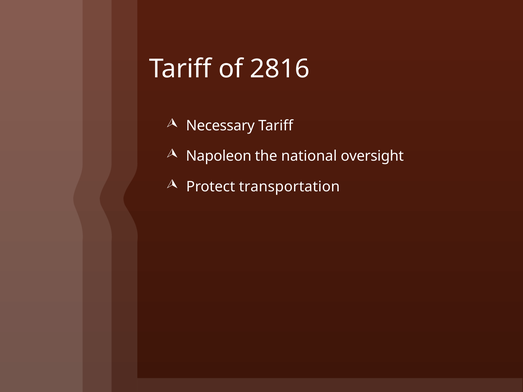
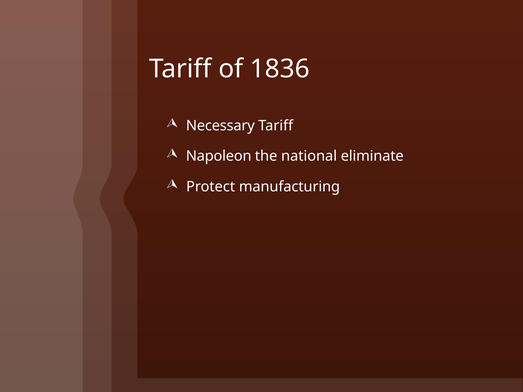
2816: 2816 -> 1836
oversight: oversight -> eliminate
transportation: transportation -> manufacturing
